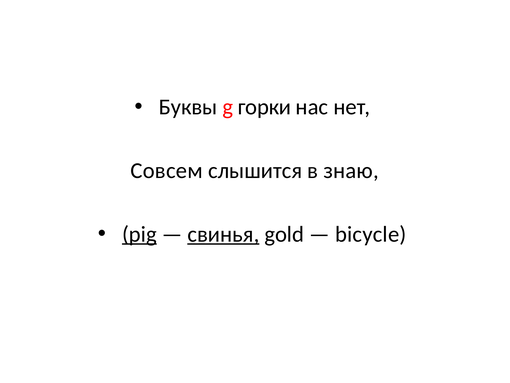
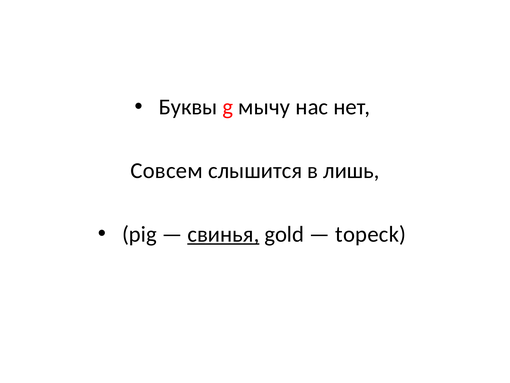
горки: горки -> мычу
знаю: знаю -> лишь
pig underline: present -> none
bicycle: bicycle -> topeck
